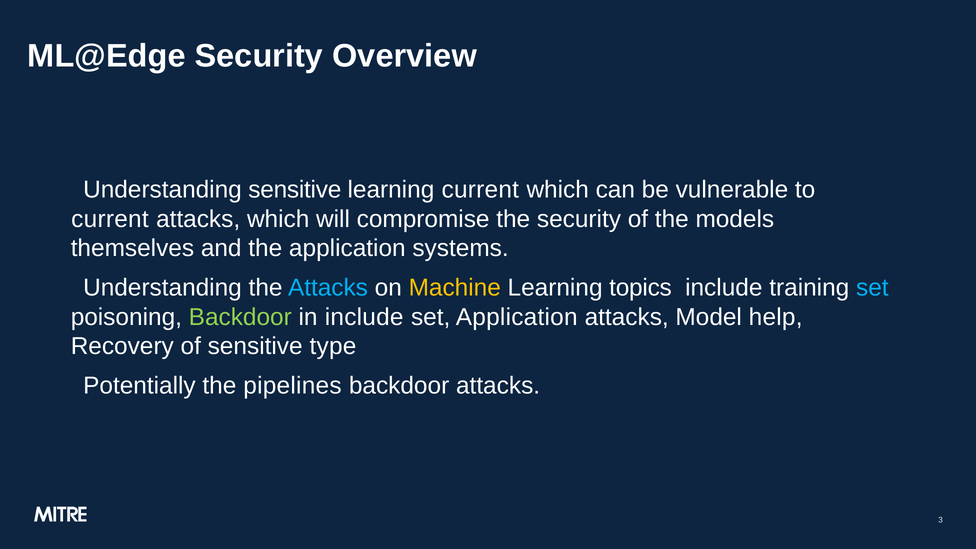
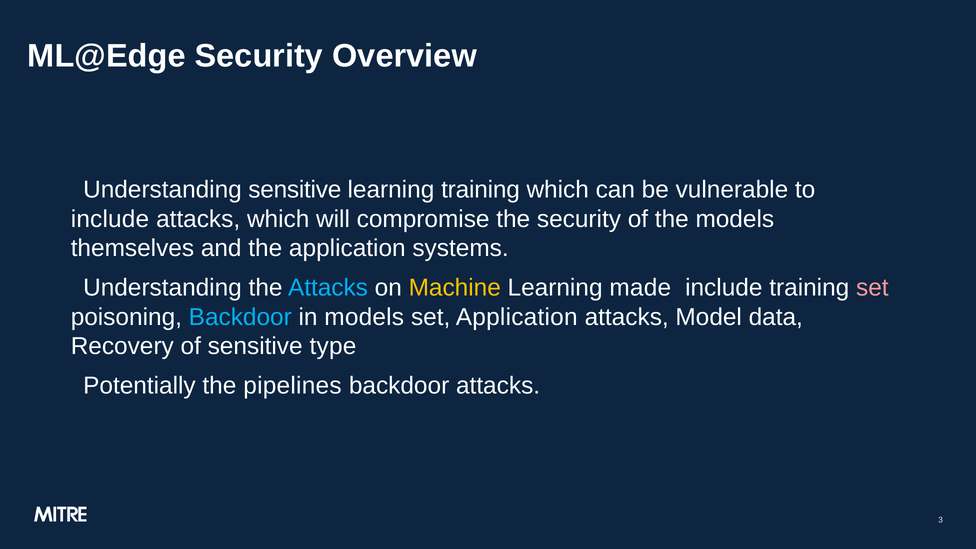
learning current: current -> training
current at (110, 219): current -> include
topics: topics -> made
set at (872, 288) colour: light blue -> pink
Backdoor at (240, 317) colour: light green -> light blue
in include: include -> models
help: help -> data
